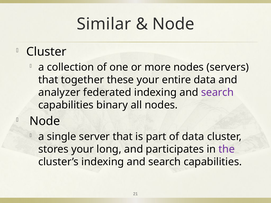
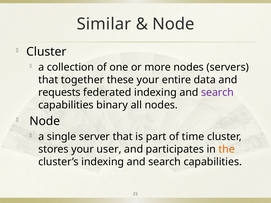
analyzer: analyzer -> requests
of data: data -> time
long: long -> user
the colour: purple -> orange
